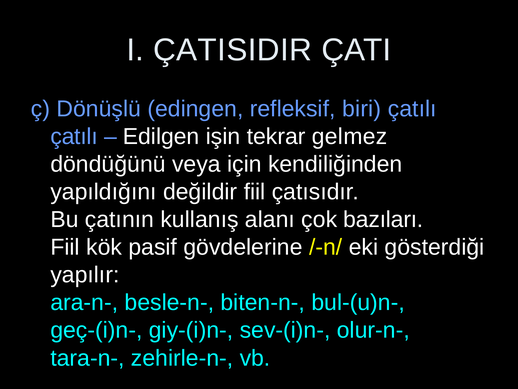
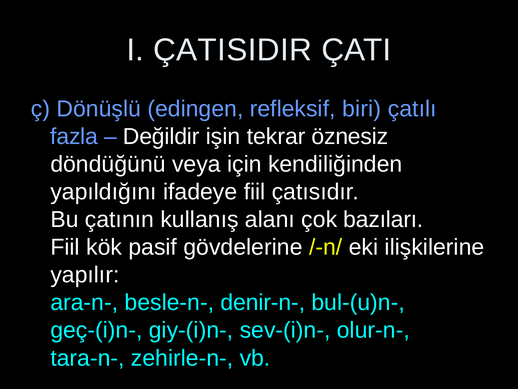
çatılı at (74, 136): çatılı -> fazla
Edilgen: Edilgen -> Değildir
gelmez: gelmez -> öznesiz
değildir: değildir -> ifadeye
gösterdiği: gösterdiği -> ilişkilerine
biten-n-: biten-n- -> denir-n-
